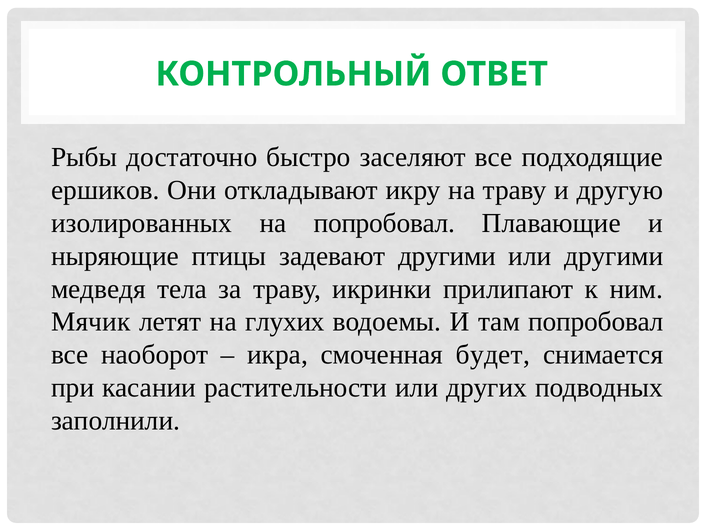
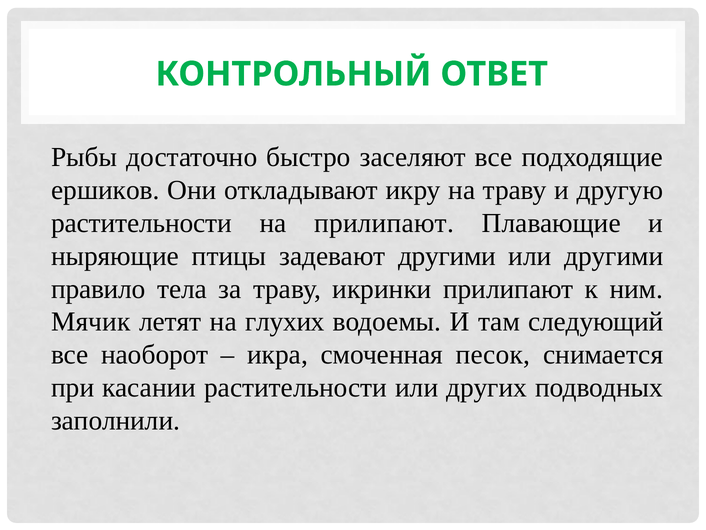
изолированных at (141, 223): изолированных -> растительности
на попробовал: попробовал -> прилипают
медведя: медведя -> правило
там попробовал: попробовал -> следующий
будет: будет -> песок
